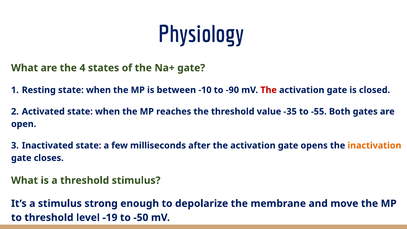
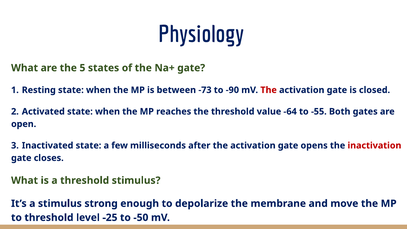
4: 4 -> 5
-10: -10 -> -73
-35: -35 -> -64
inactivation colour: orange -> red
-19: -19 -> -25
